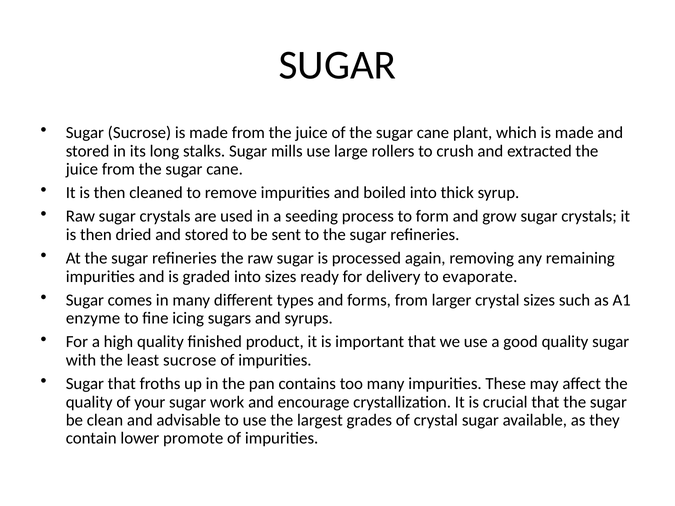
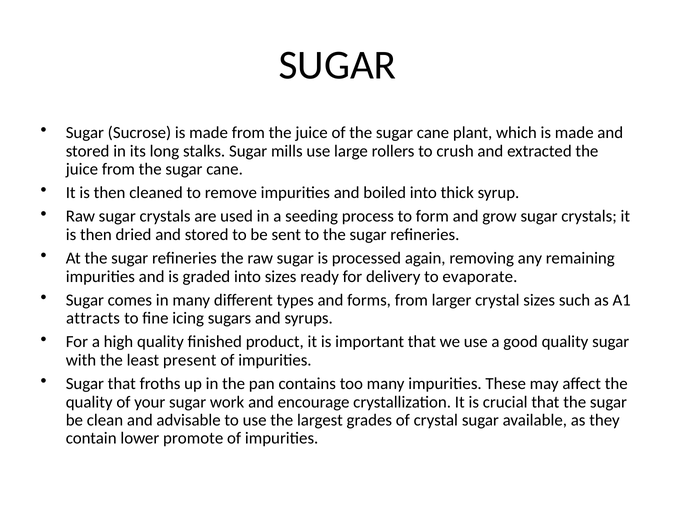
enzyme: enzyme -> attracts
least sucrose: sucrose -> present
